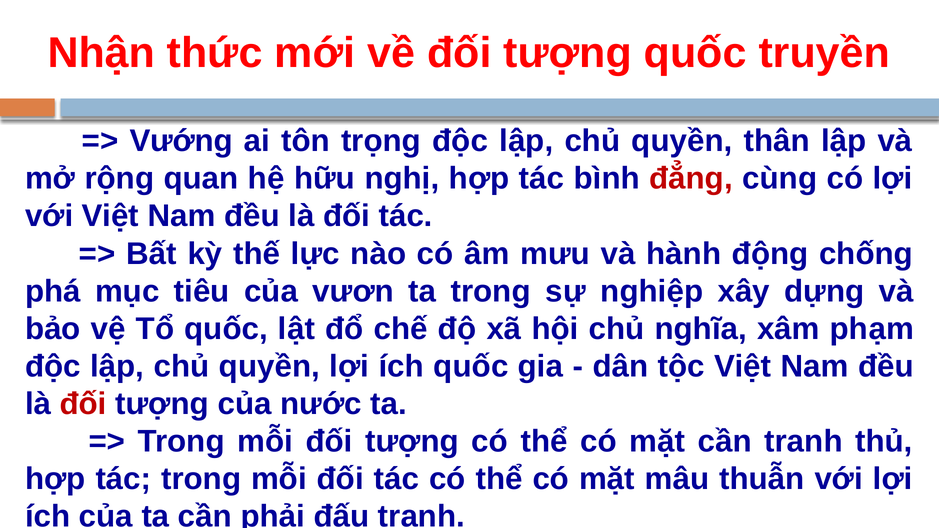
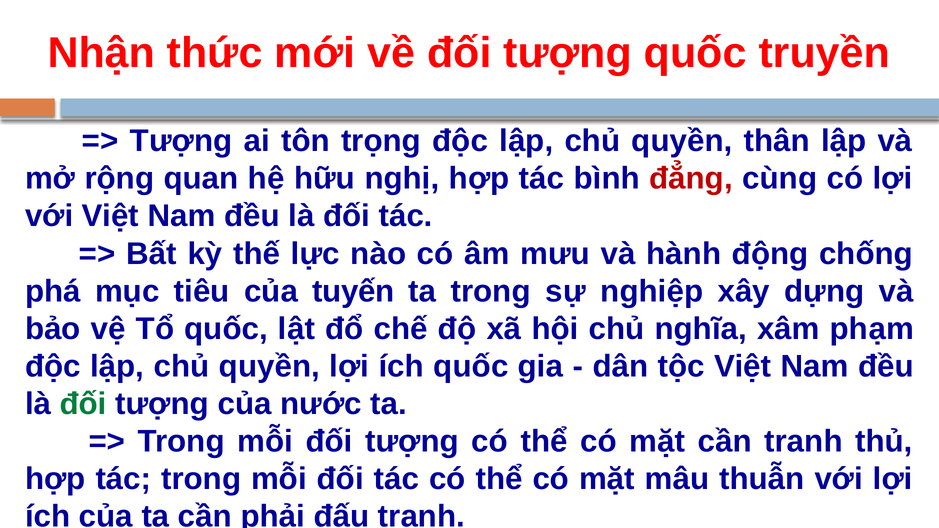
Vướng at (181, 141): Vướng -> Tượng
vươn: vươn -> tuyến
đối at (83, 404) colour: red -> green
